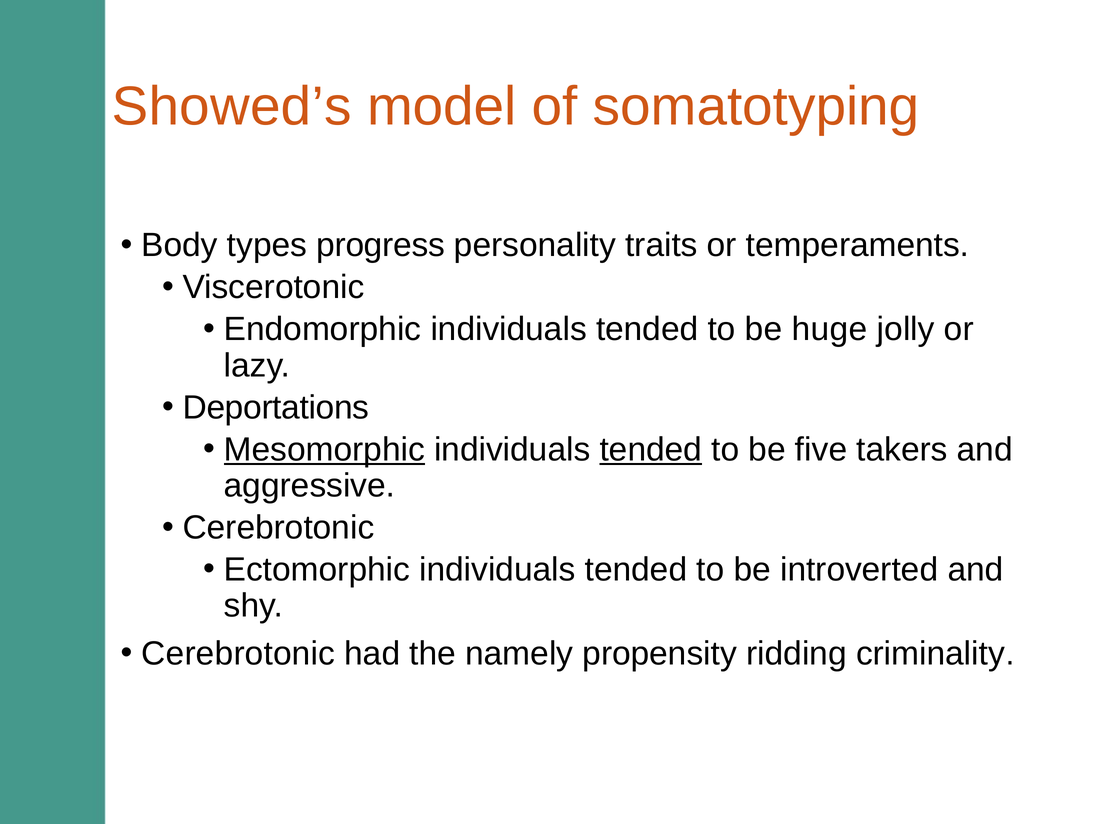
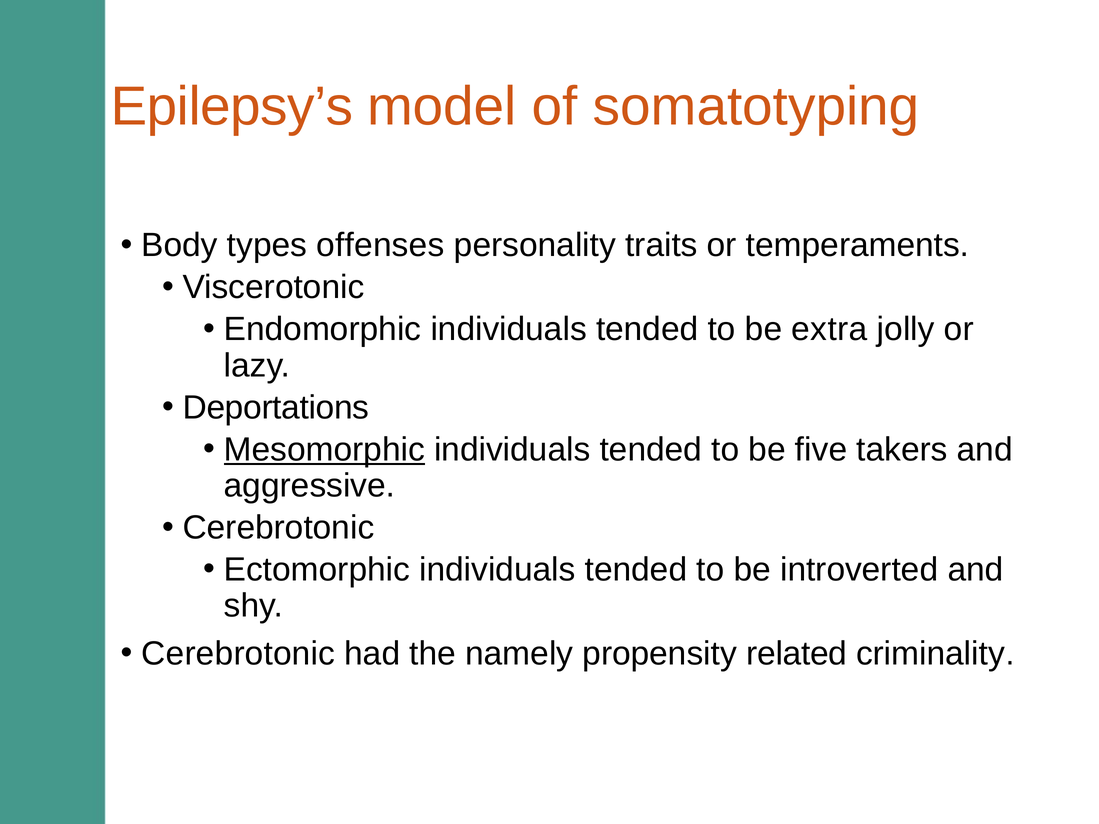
Showed’s: Showed’s -> Epilepsy’s
progress: progress -> offenses
huge: huge -> extra
tended at (651, 450) underline: present -> none
ridding: ridding -> related
